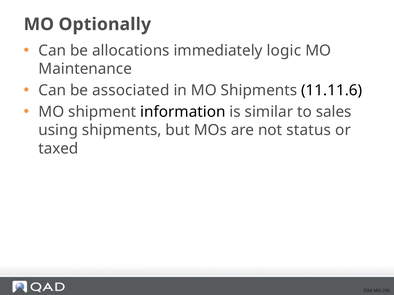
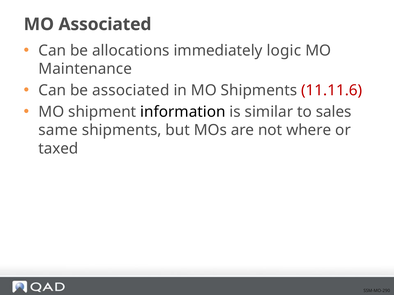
MO Optionally: Optionally -> Associated
11.11.6 colour: black -> red
using: using -> same
status: status -> where
